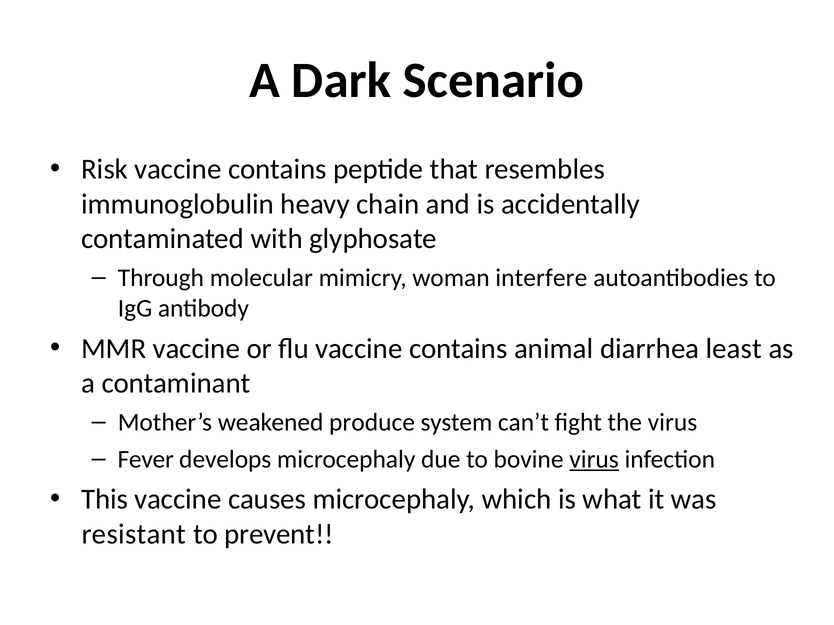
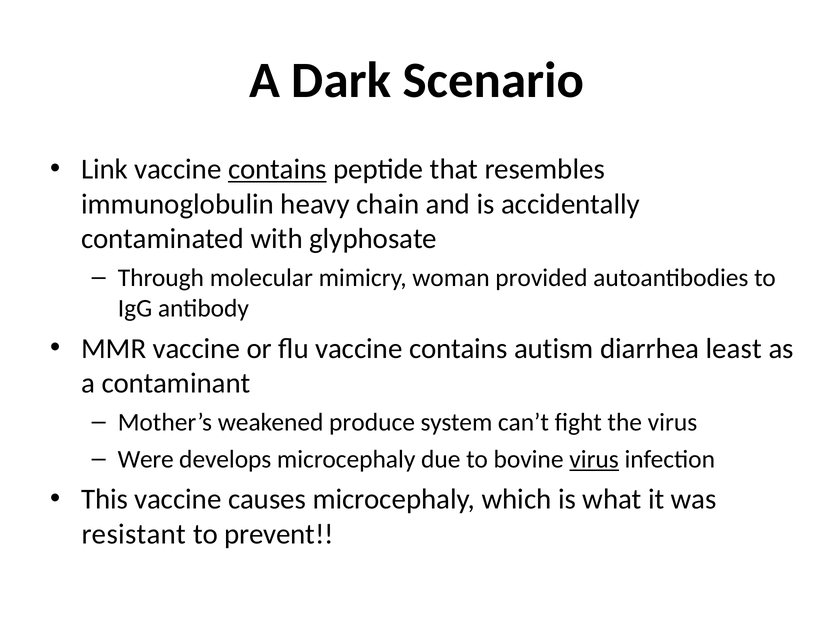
Risk: Risk -> Link
contains at (277, 170) underline: none -> present
interfere: interfere -> provided
animal: animal -> autism
Fever: Fever -> Were
